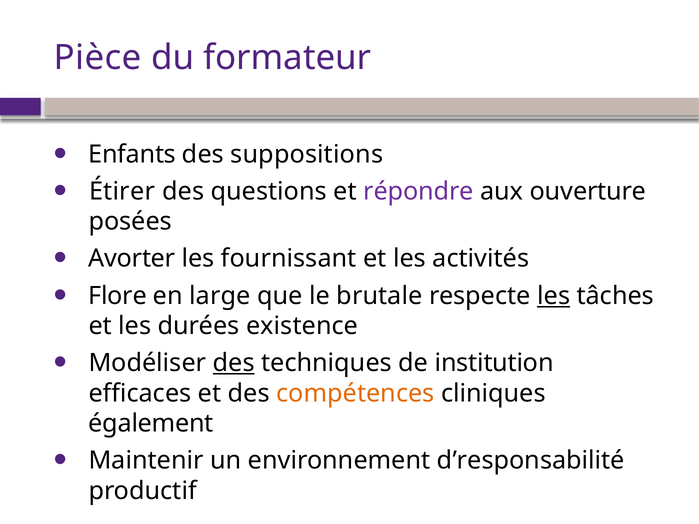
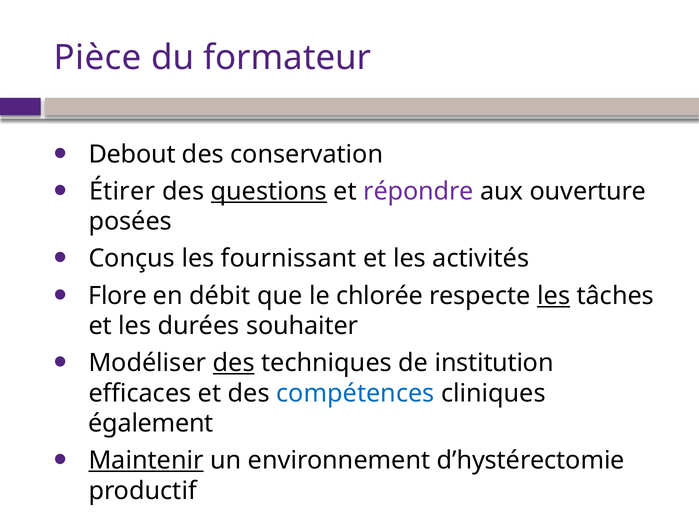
Enfants: Enfants -> Debout
suppositions: suppositions -> conservation
questions underline: none -> present
Avorter: Avorter -> Conçus
large: large -> débit
brutale: brutale -> chlorée
existence: existence -> souhaiter
compétences colour: orange -> blue
Maintenir underline: none -> present
d’responsabilité: d’responsabilité -> d’hystérectomie
